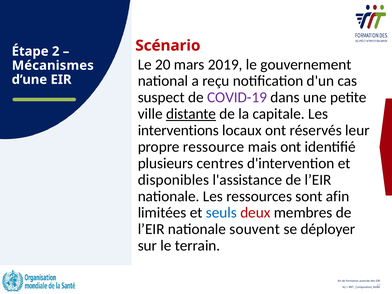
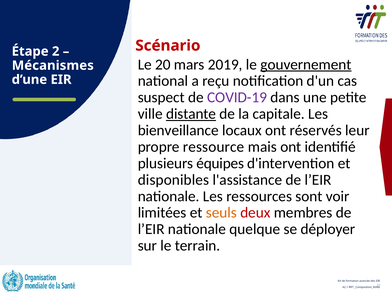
gouvernement underline: none -> present
interventions: interventions -> bienveillance
centres: centres -> équipes
afin: afin -> voir
seuls colour: blue -> orange
souvent: souvent -> quelque
